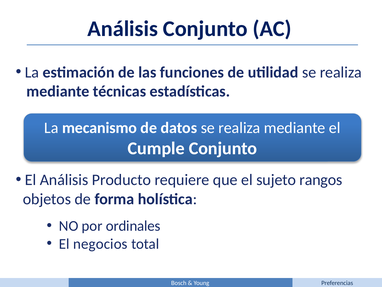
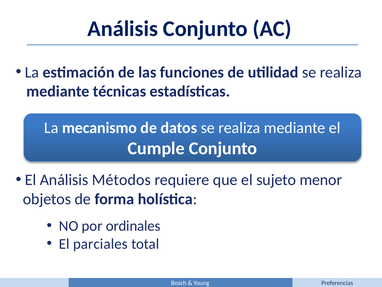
Producto: Producto -> Métodos
rangos: rangos -> menor
negocios: negocios -> parciales
